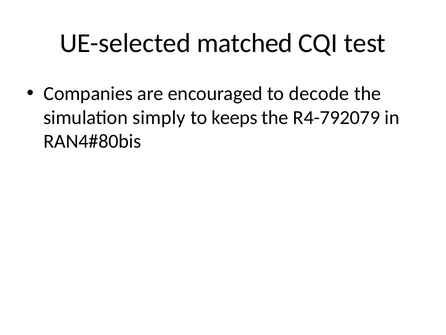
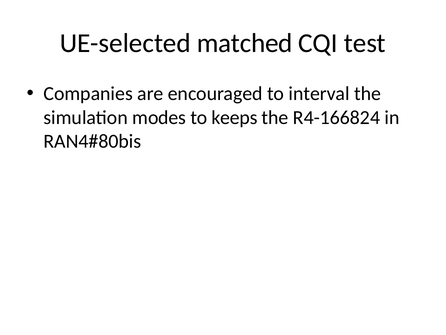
decode: decode -> interval
simply: simply -> modes
R4-792079: R4-792079 -> R4-166824
